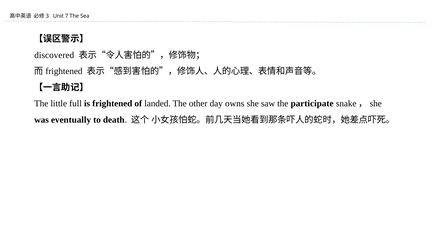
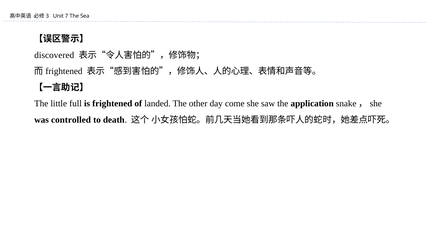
owns: owns -> come
participate: participate -> application
eventually: eventually -> controlled
